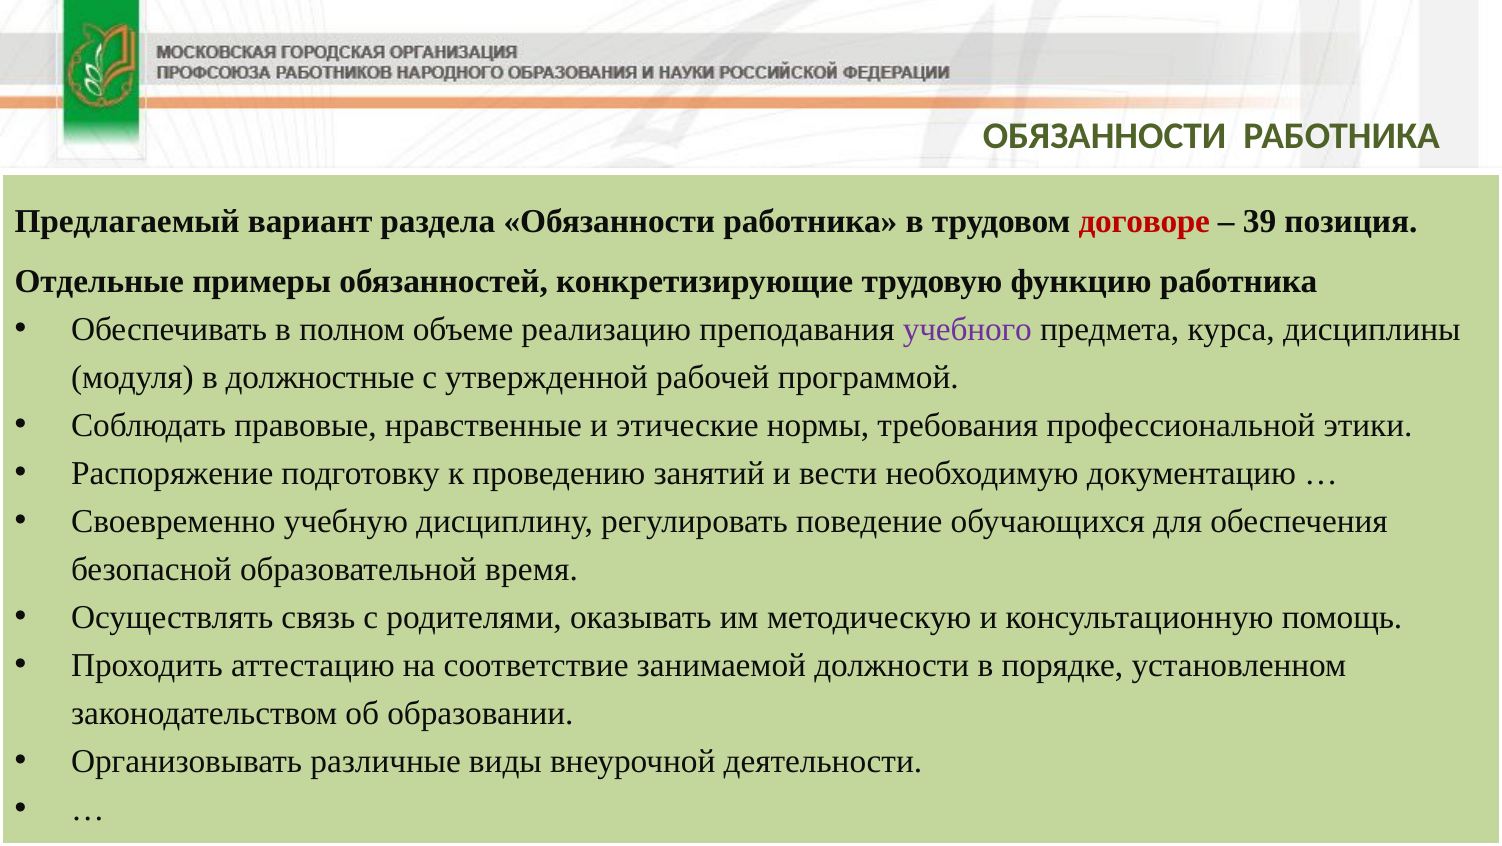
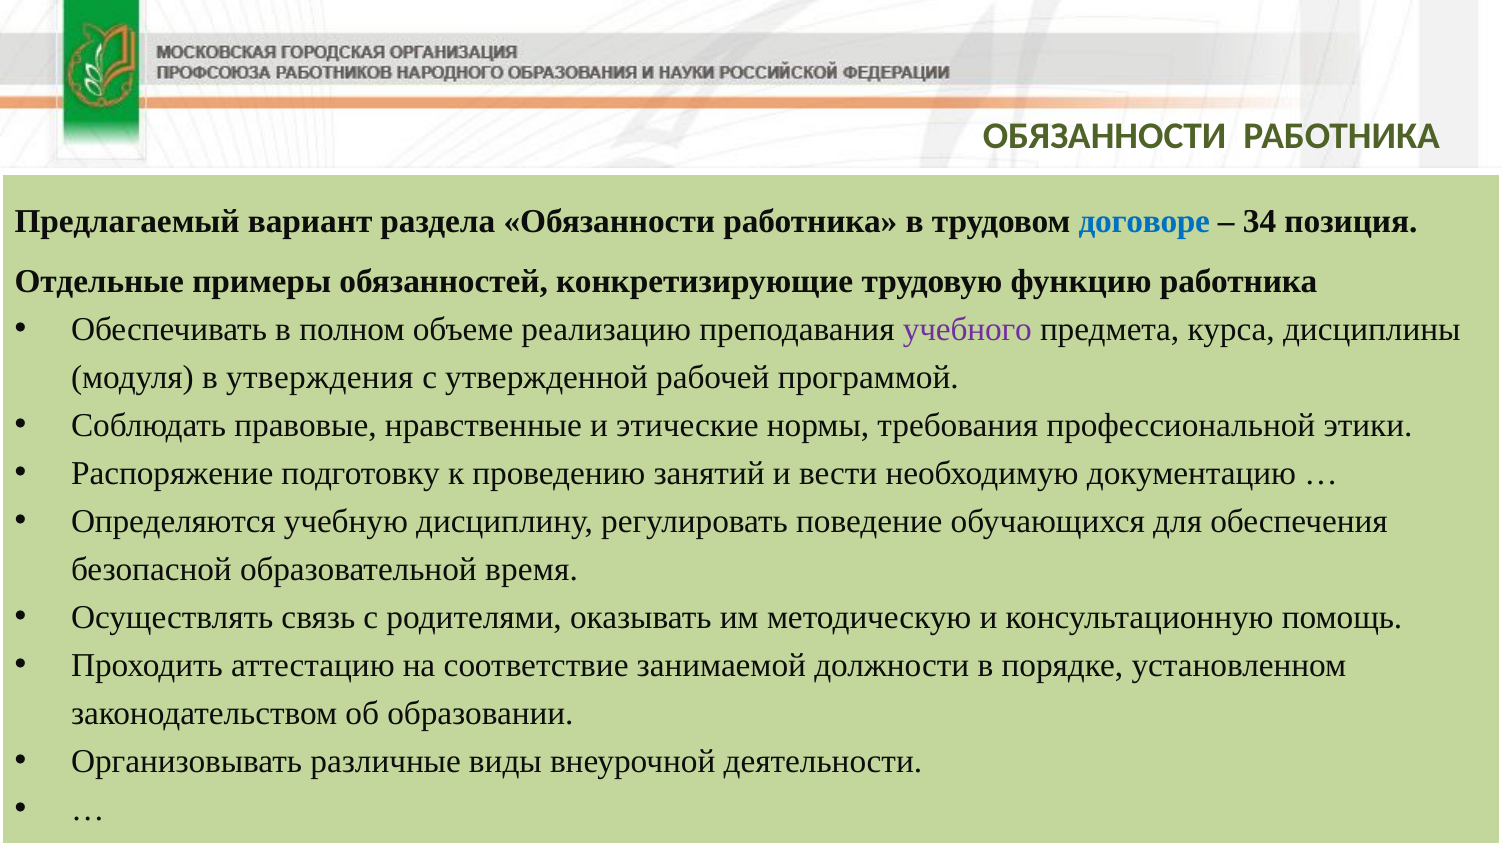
договоре colour: red -> blue
39: 39 -> 34
должностные: должностные -> утверждения
Своевременно: Своевременно -> Определяются
